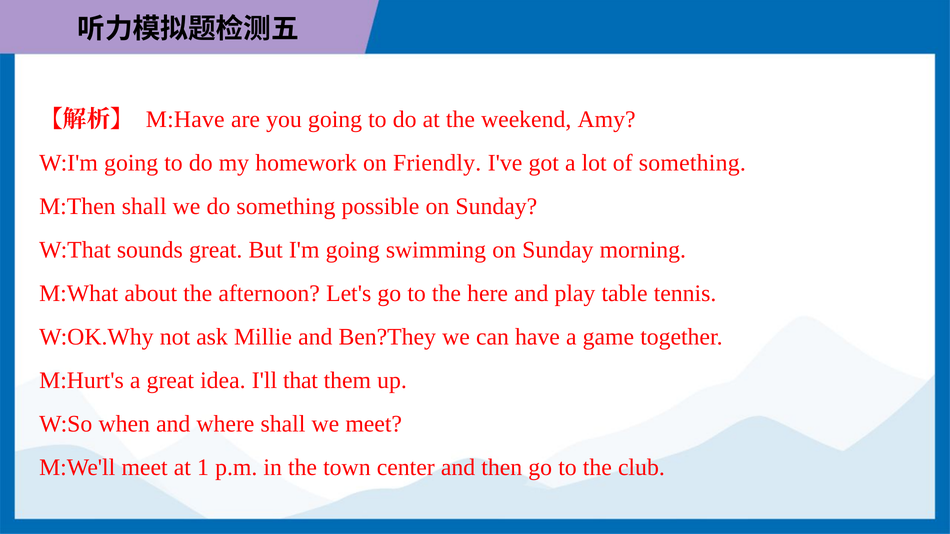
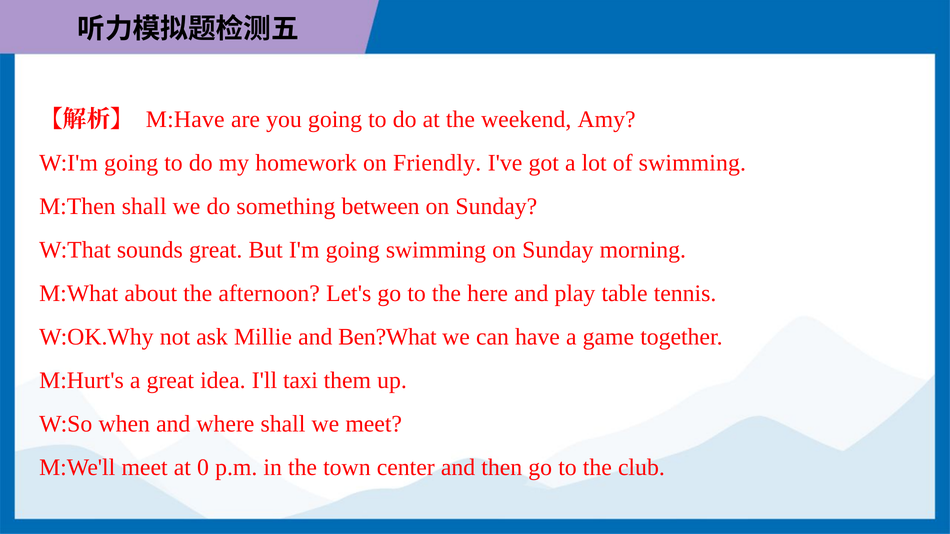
of something: something -> swimming
possible: possible -> between
Ben?They: Ben?They -> Ben?What
that: that -> taxi
1: 1 -> 0
